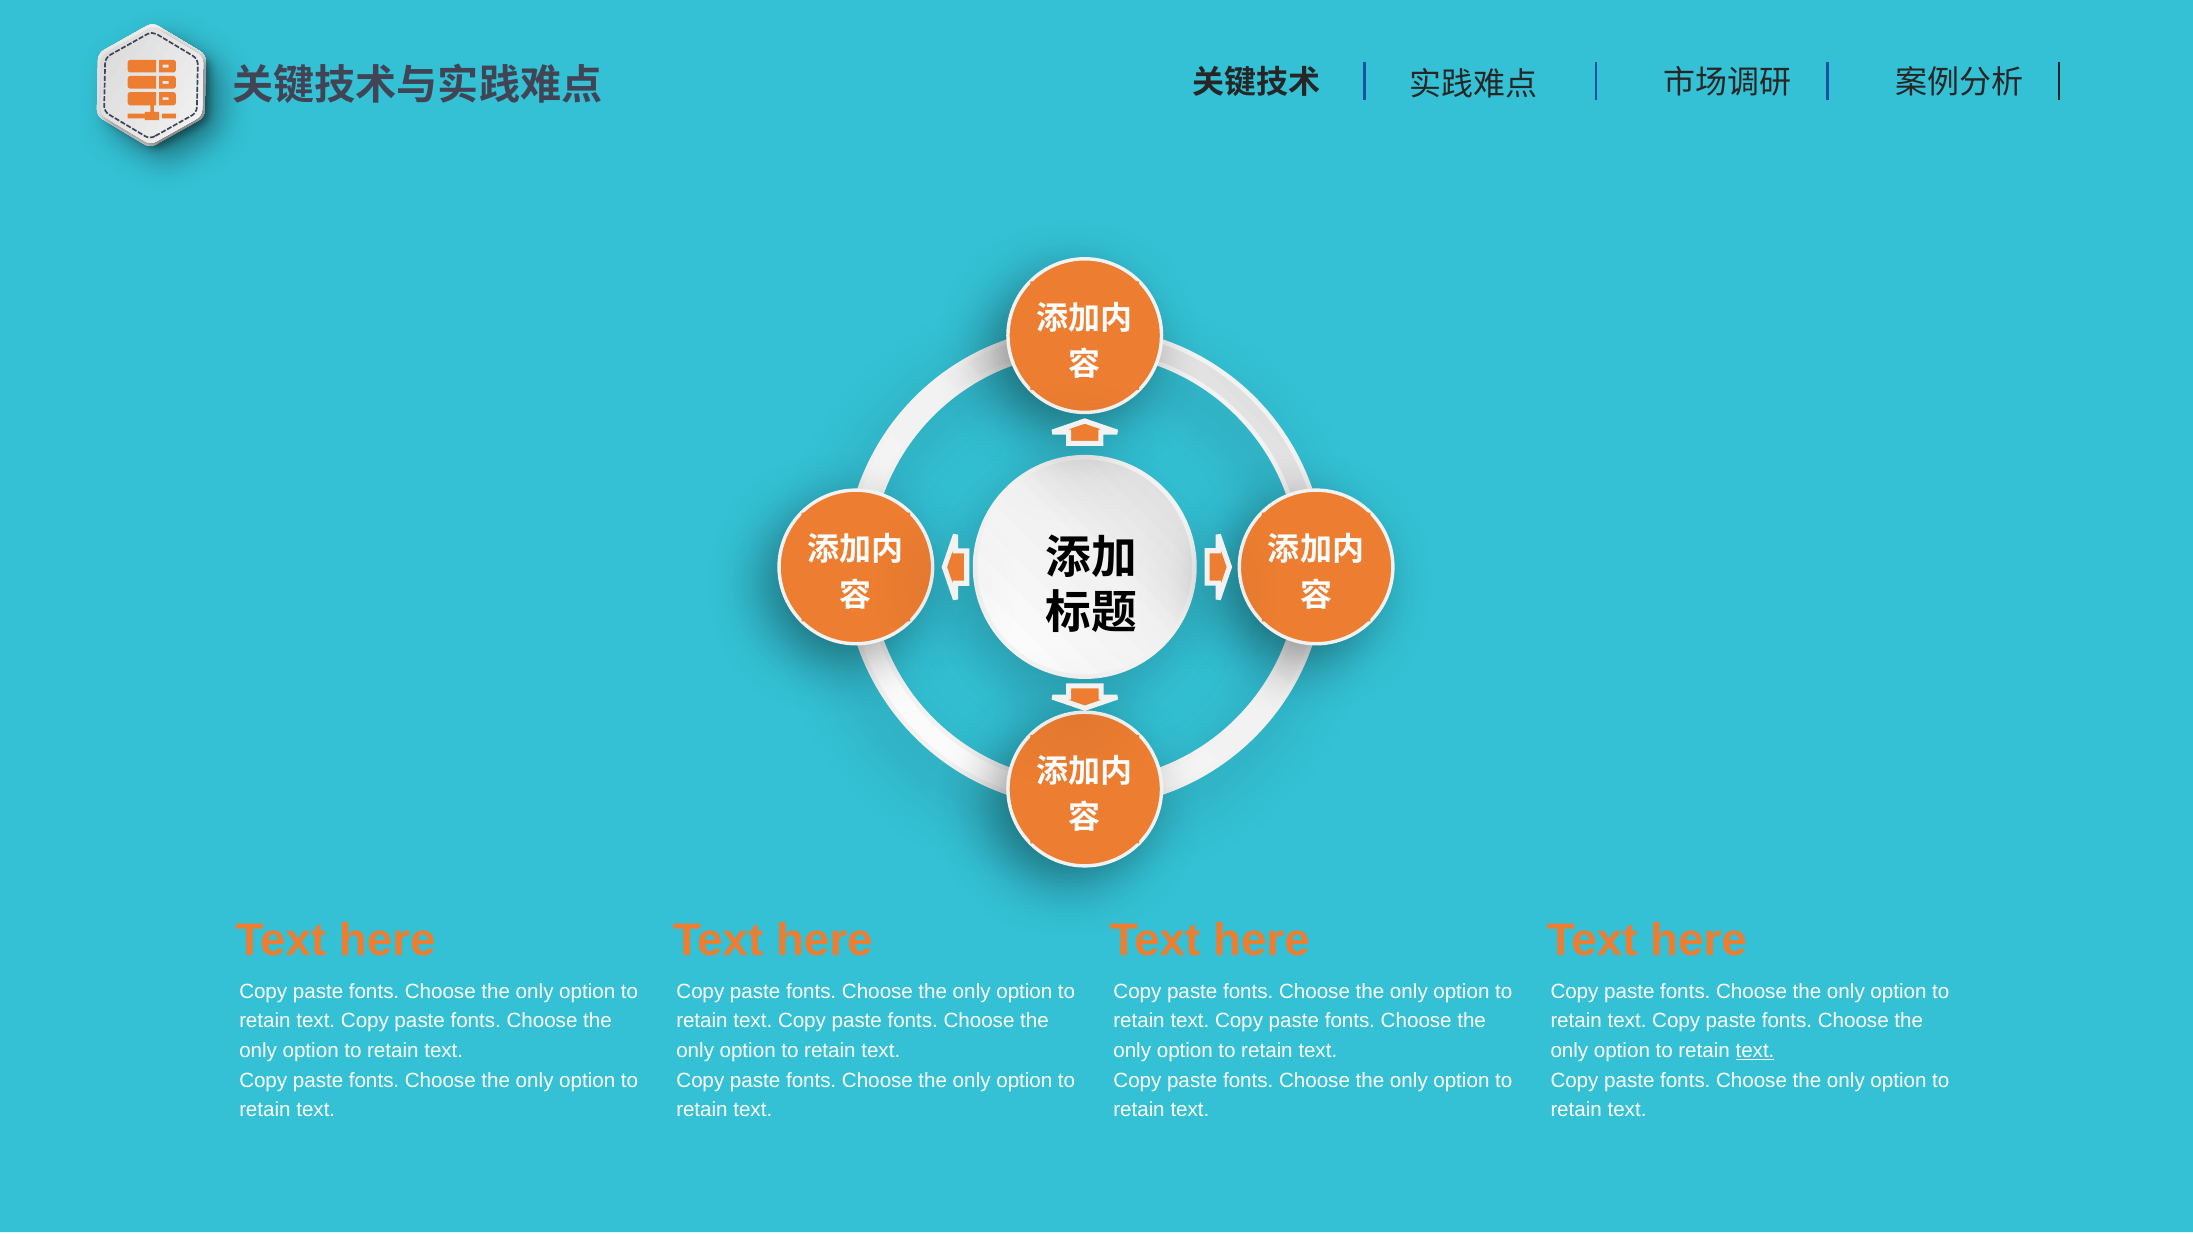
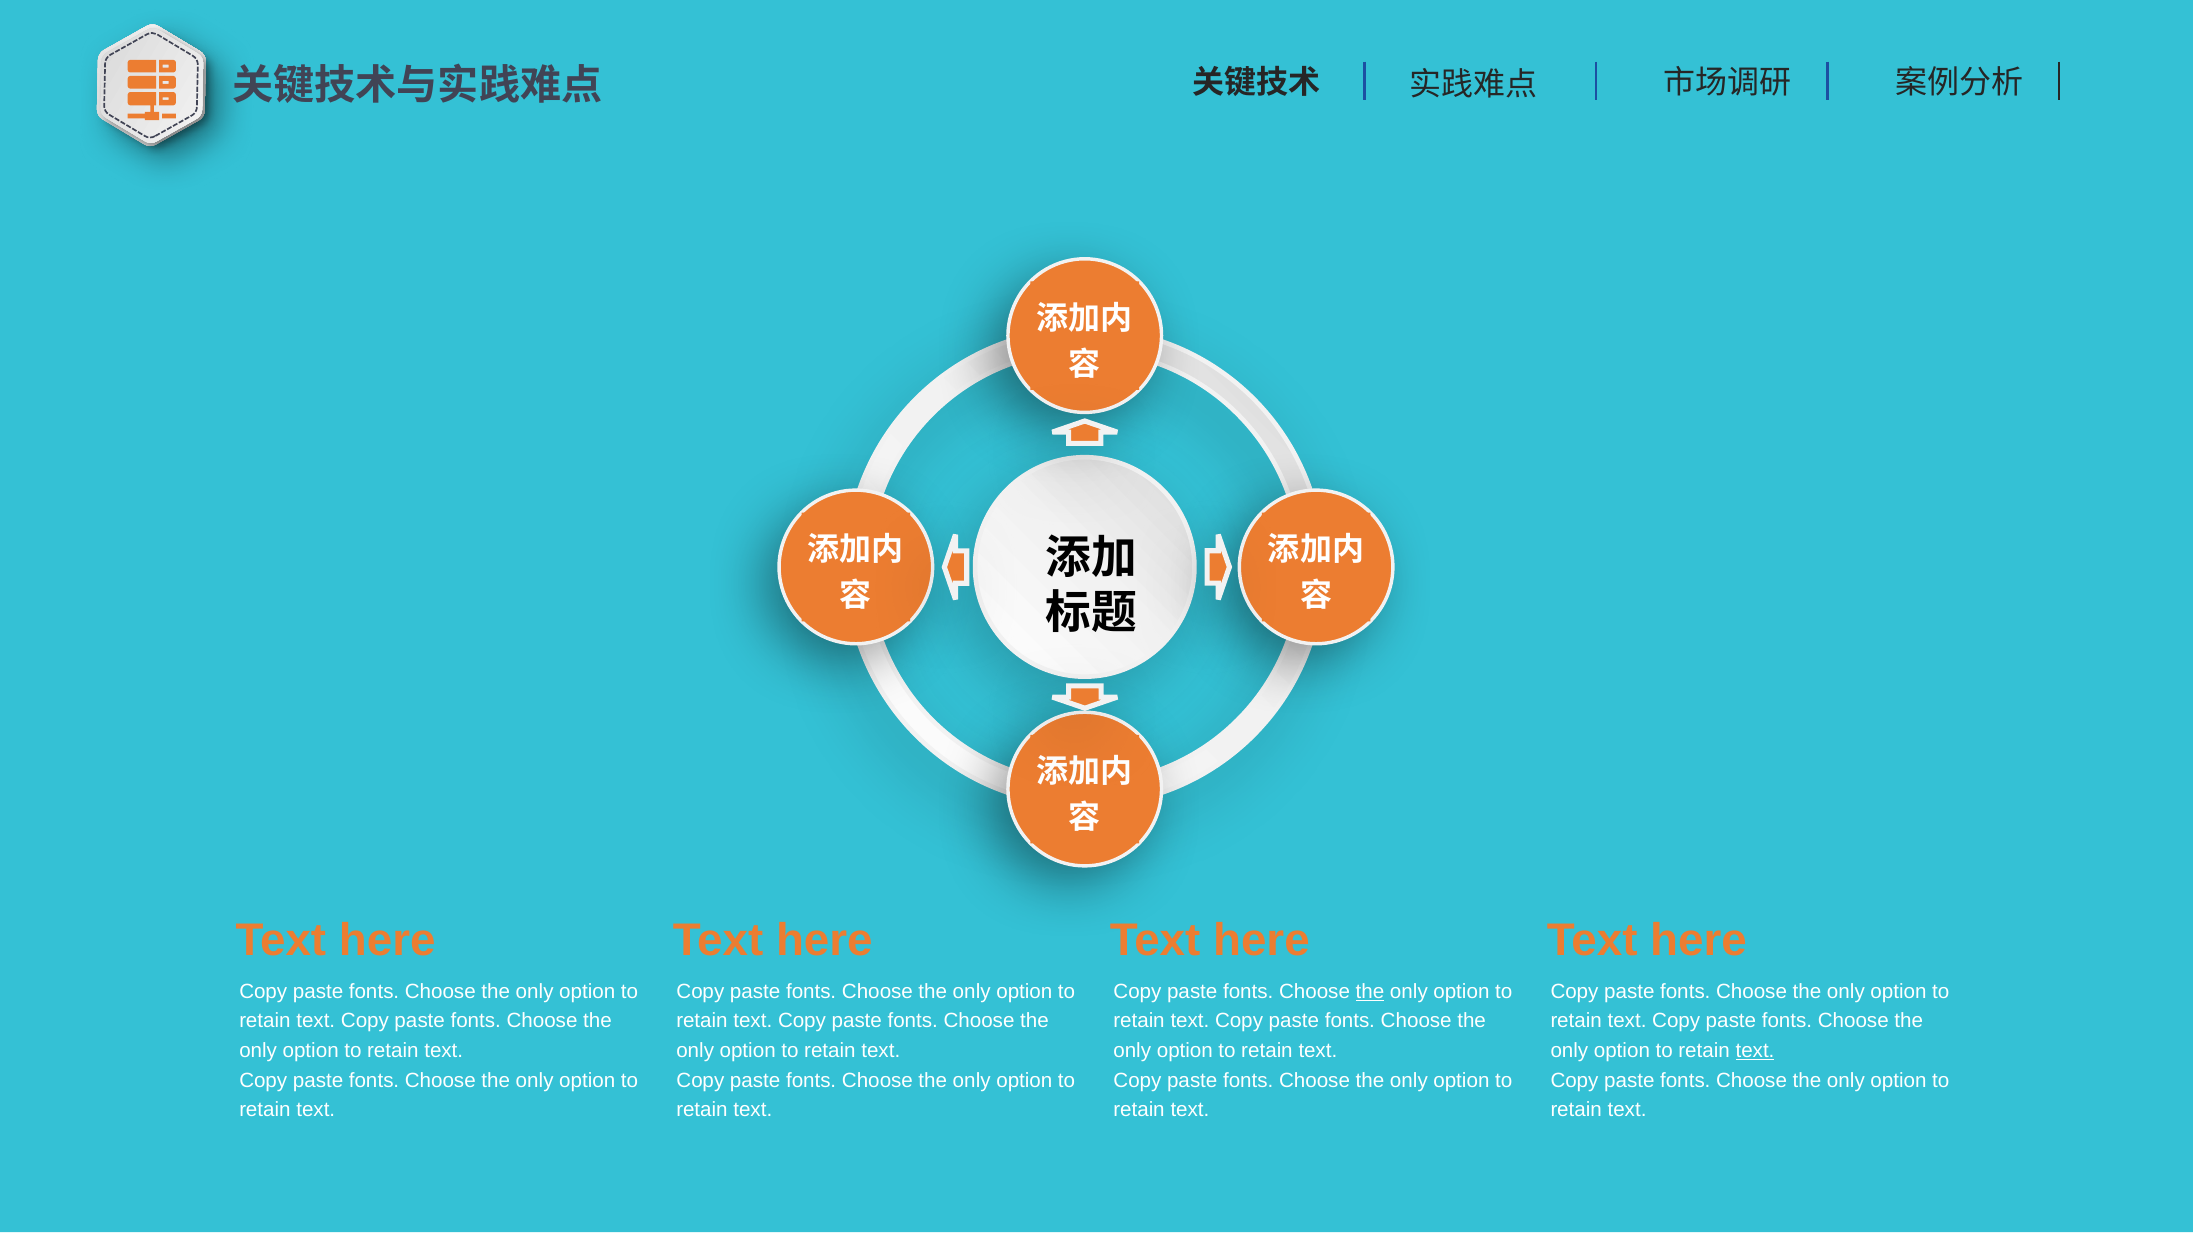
the at (1370, 991) underline: none -> present
